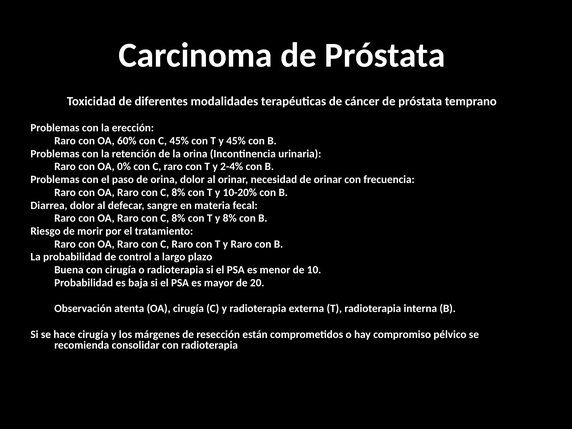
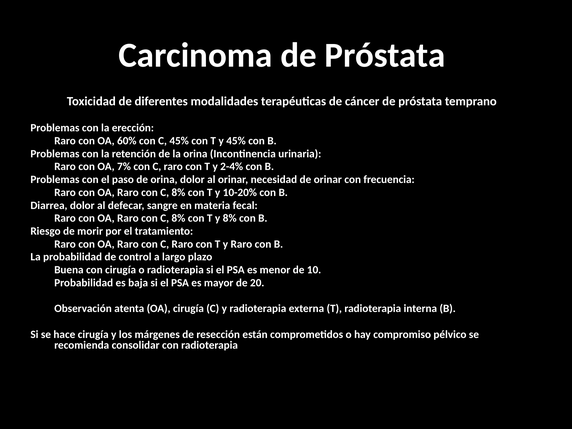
0%: 0% -> 7%
